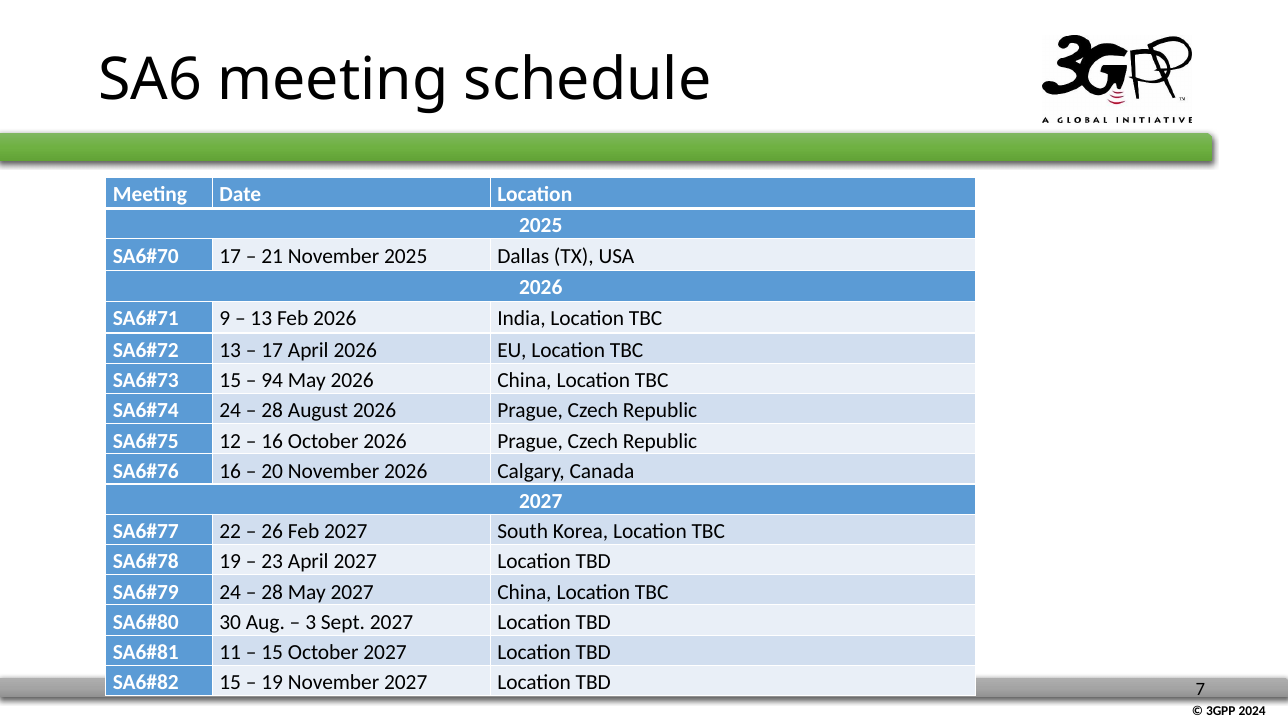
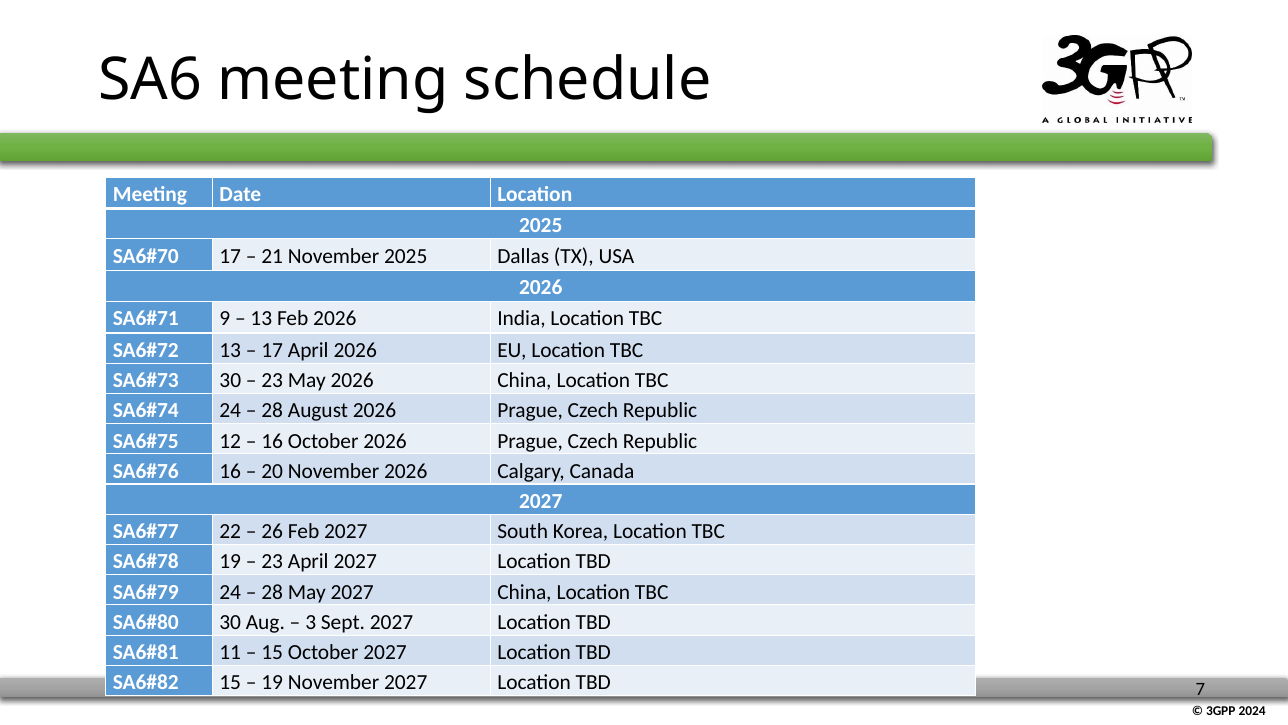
15 at (230, 380): 15 -> 30
94 at (272, 380): 94 -> 23
